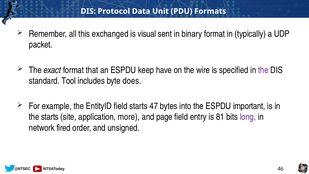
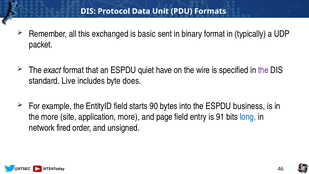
visual: visual -> basic
keep: keep -> quiet
Tool: Tool -> Live
47: 47 -> 90
important: important -> business
the starts: starts -> more
81: 81 -> 91
long colour: purple -> blue
